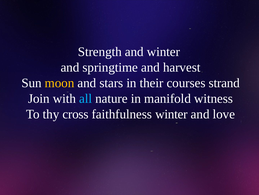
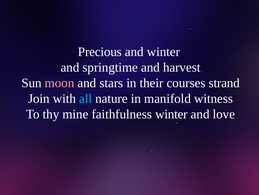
Strength: Strength -> Precious
moon colour: yellow -> pink
cross: cross -> mine
